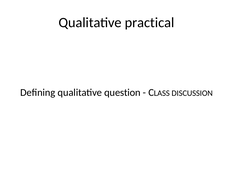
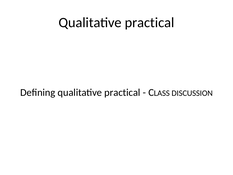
Defining qualitative question: question -> practical
